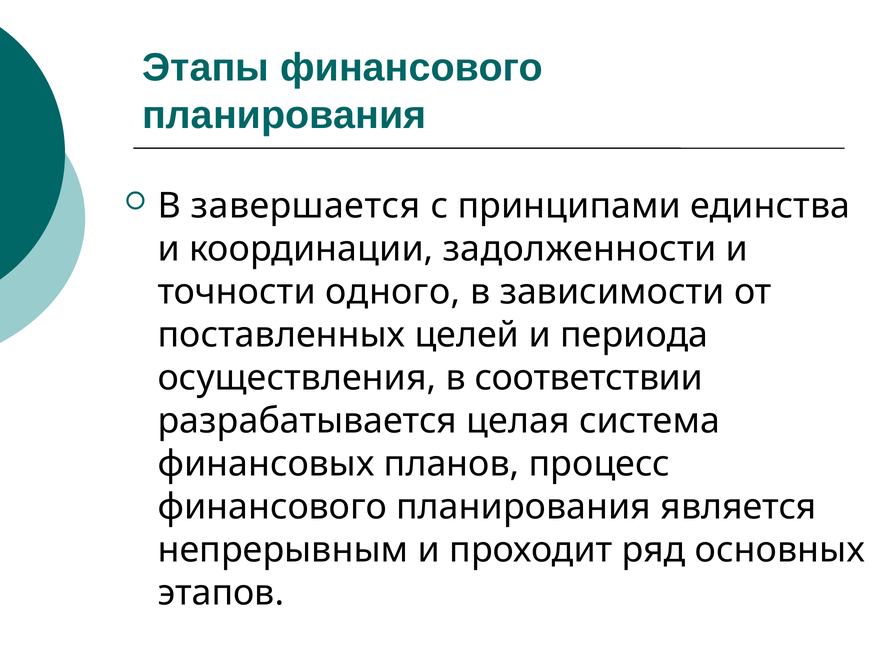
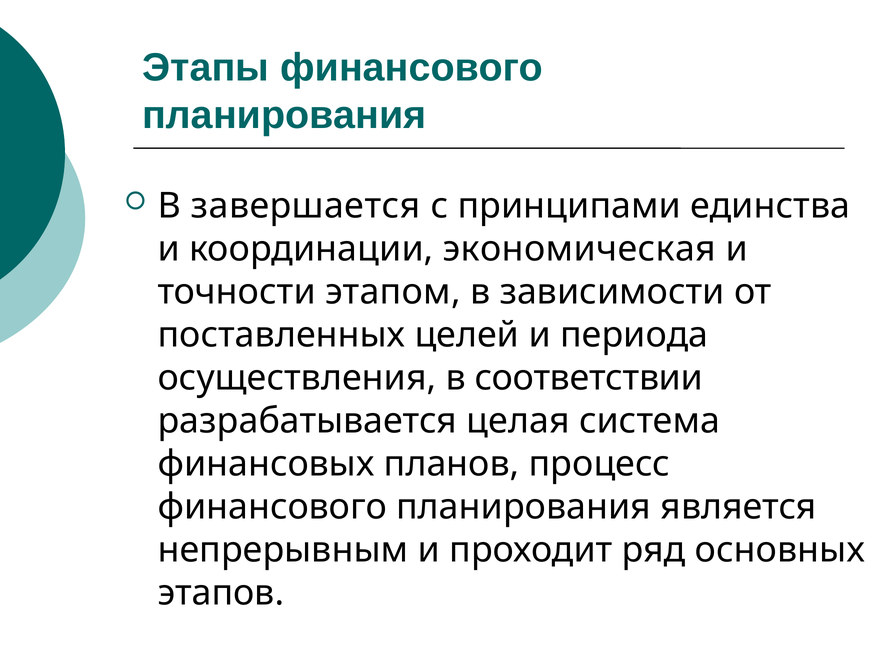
задолженности: задолженности -> экономическая
одного: одного -> этапом
